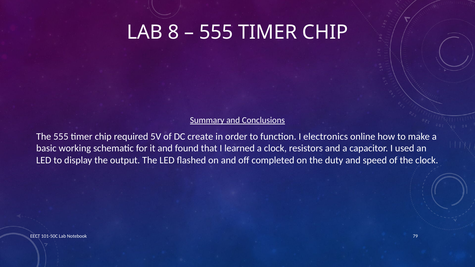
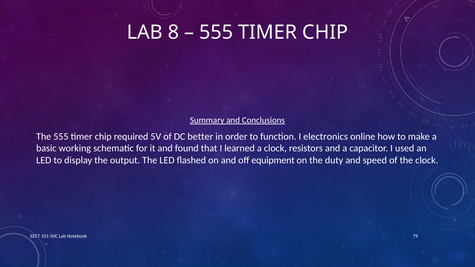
create: create -> better
completed: completed -> equipment
